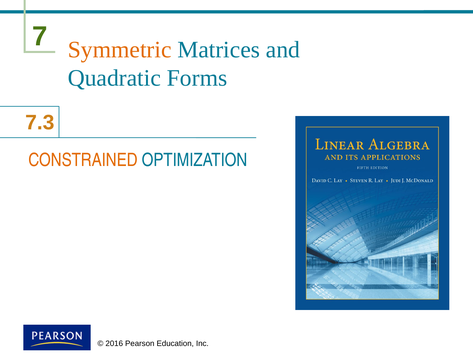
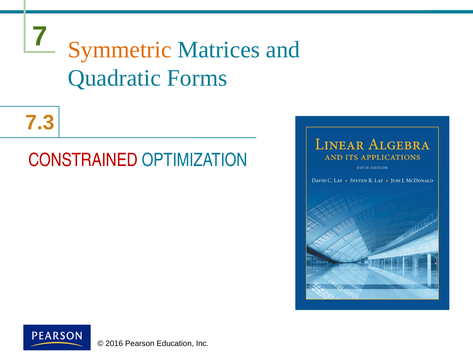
CONSTRAINED colour: orange -> red
